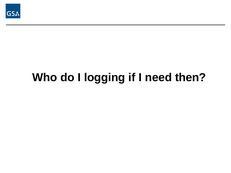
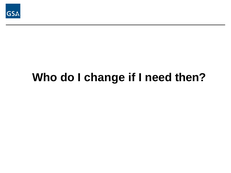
logging: logging -> change
